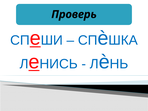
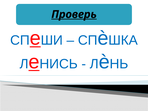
Проверь underline: none -> present
